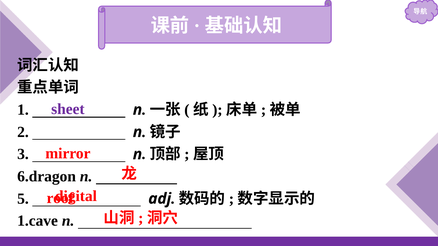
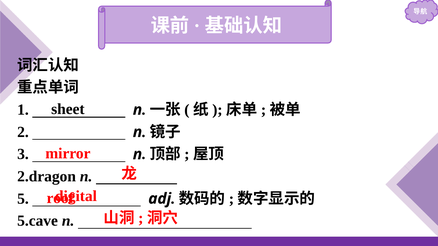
sheet colour: purple -> black
6.dragon: 6.dragon -> 2.dragon
1.cave: 1.cave -> 5.cave
